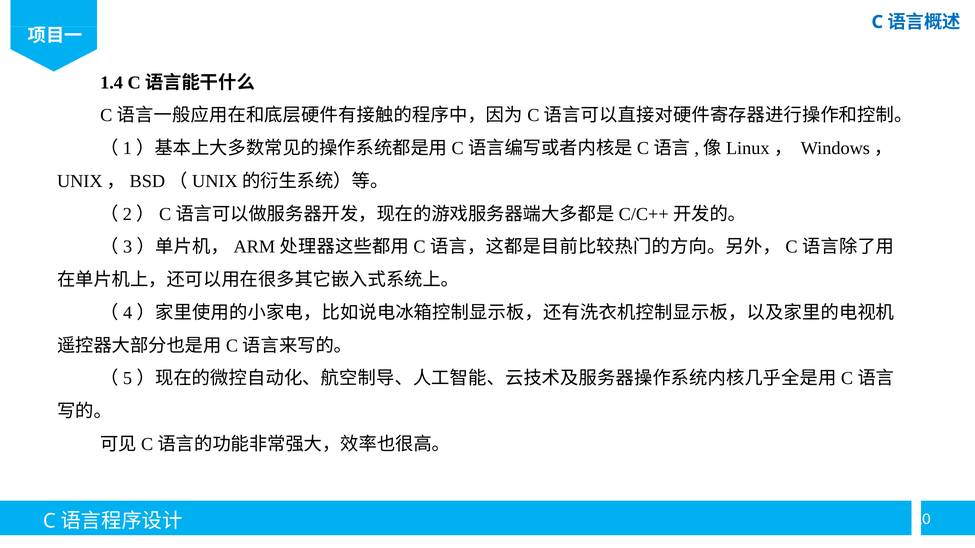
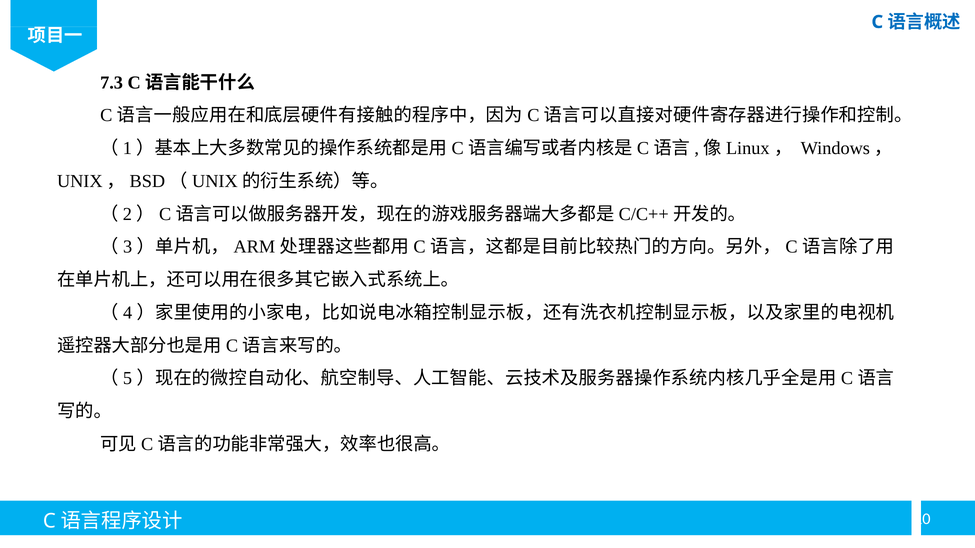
1.4: 1.4 -> 7.3
